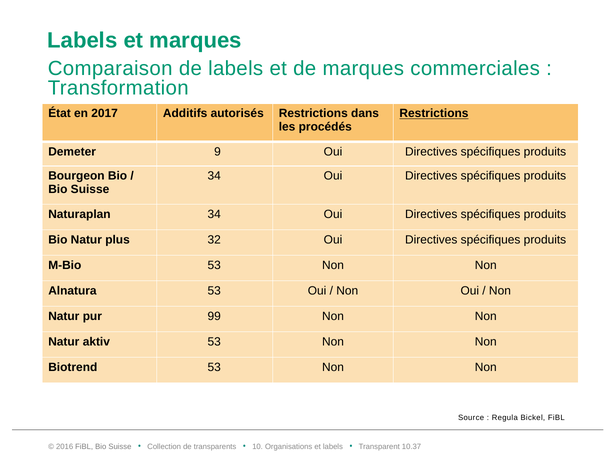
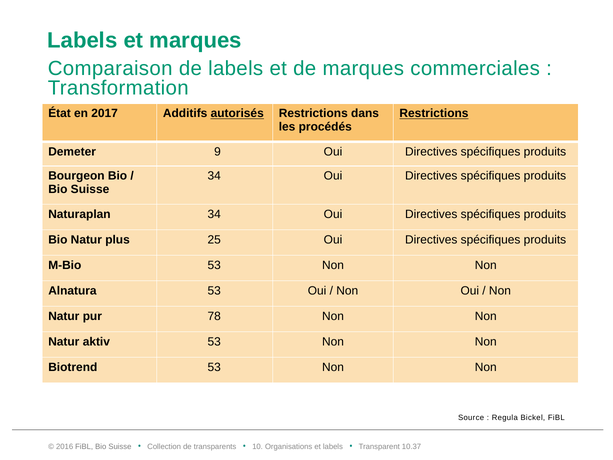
autorisés underline: none -> present
32: 32 -> 25
99: 99 -> 78
